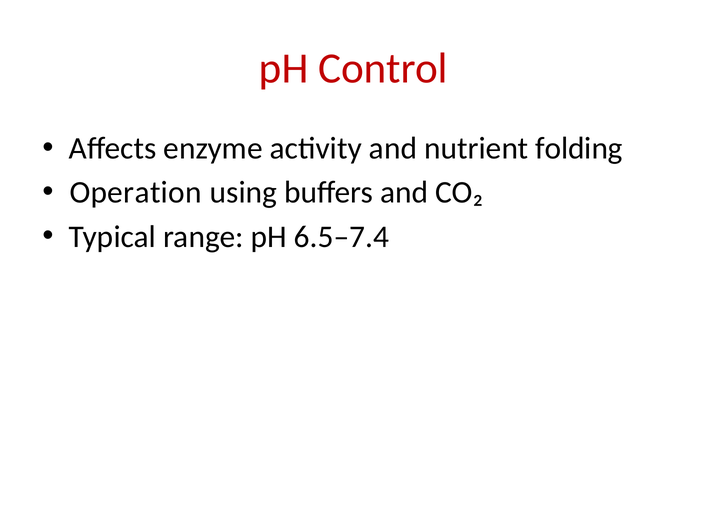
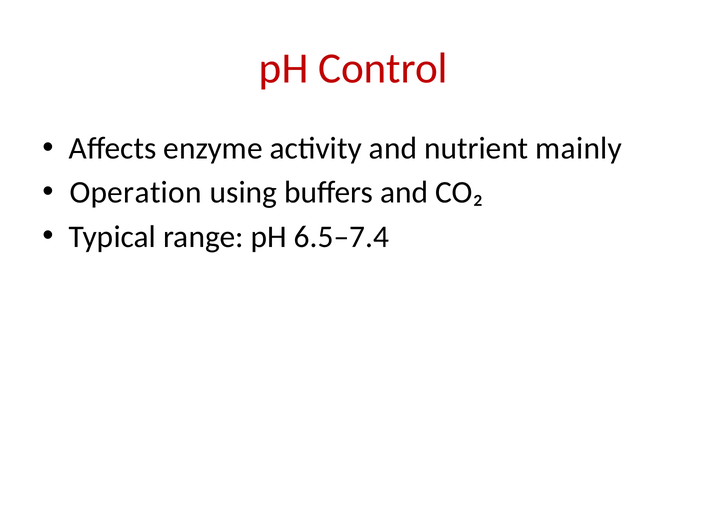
folding: folding -> mainly
